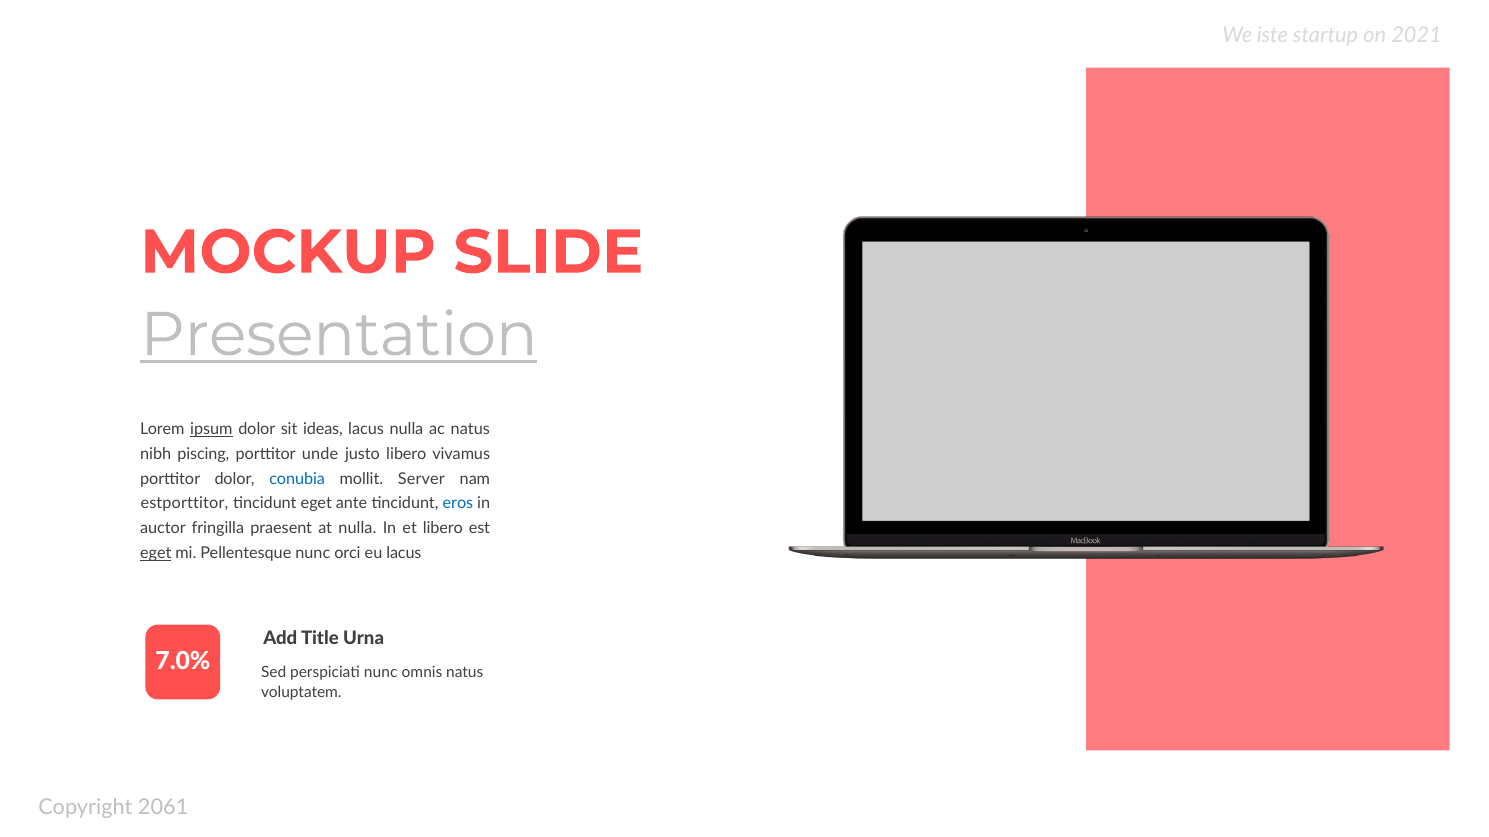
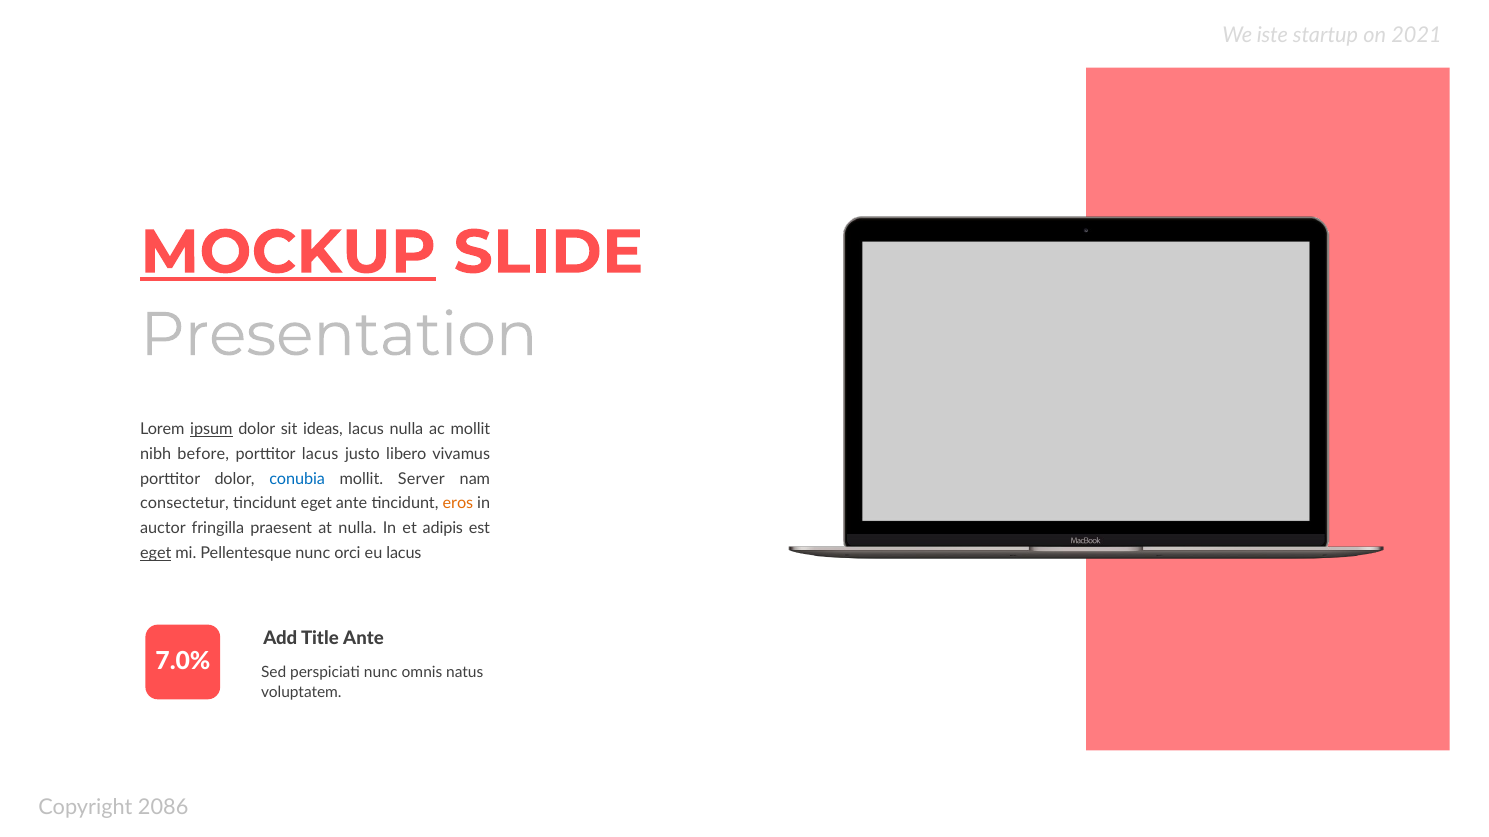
MOCKUP underline: none -> present
Presentation underline: present -> none
ac natus: natus -> mollit
piscing: piscing -> before
porttitor unde: unde -> lacus
estporttitor: estporttitor -> consectetur
eros colour: blue -> orange
et libero: libero -> adipis
Title Urna: Urna -> Ante
2061: 2061 -> 2086
